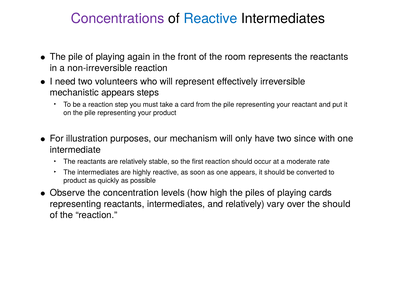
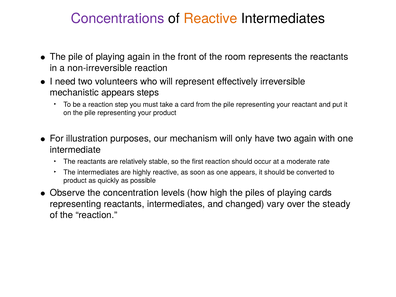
Reactive at (210, 19) colour: blue -> orange
two since: since -> again
and relatively: relatively -> changed
the should: should -> steady
